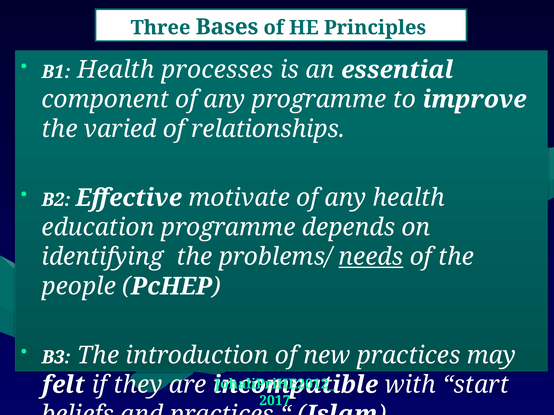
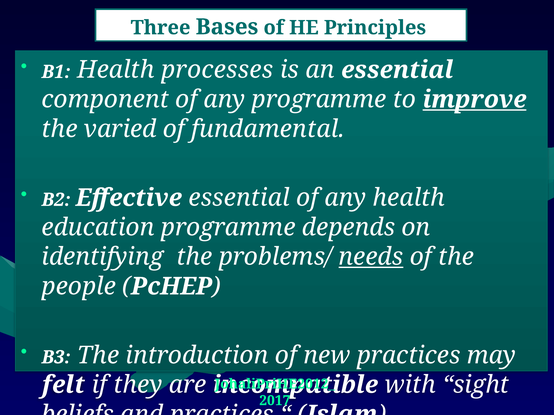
improve underline: none -> present
relationships: relationships -> fundamental
Effective motivate: motivate -> essential
start: start -> sight
